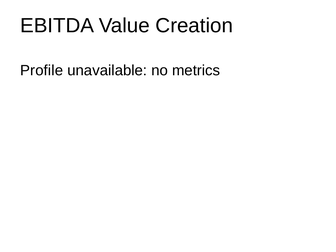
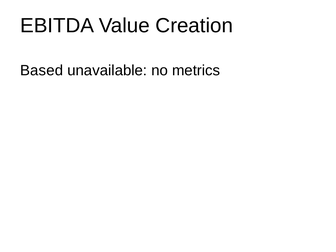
Profile: Profile -> Based
